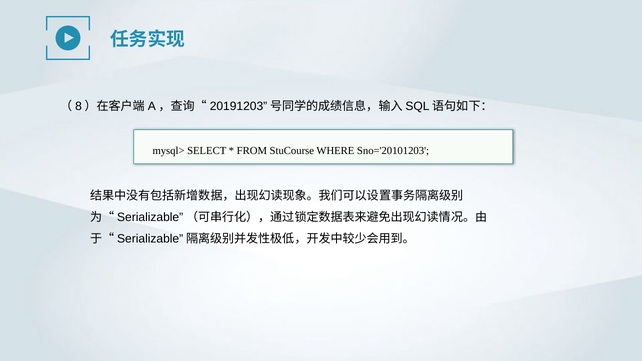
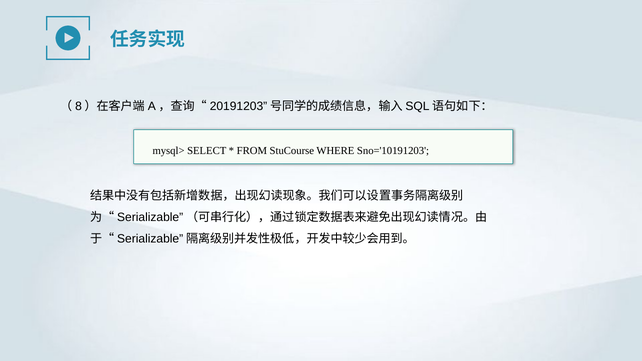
Sno='20101203: Sno='20101203 -> Sno='10191203
